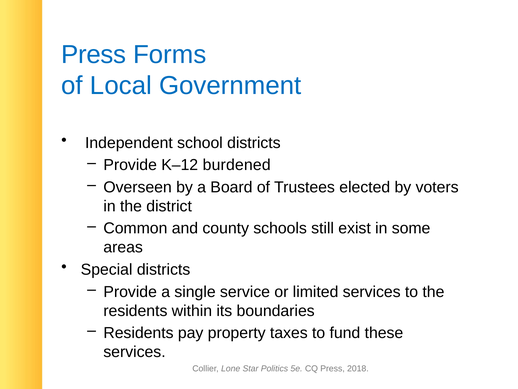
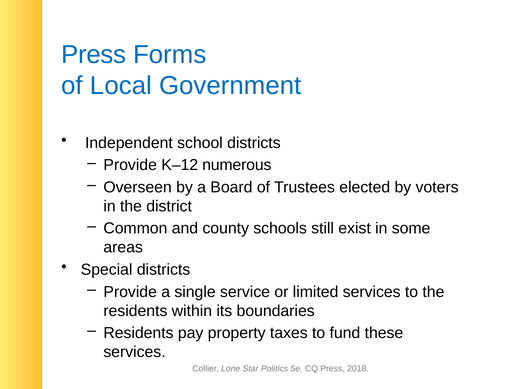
burdened: burdened -> numerous
